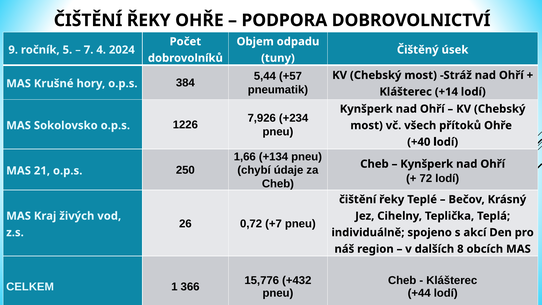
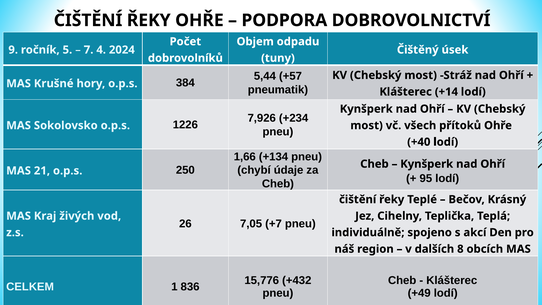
72: 72 -> 95
0,72: 0,72 -> 7,05
366: 366 -> 836
+44: +44 -> +49
